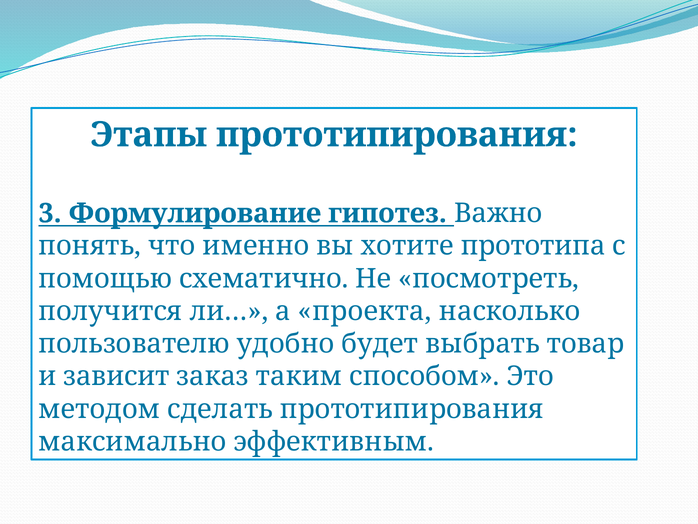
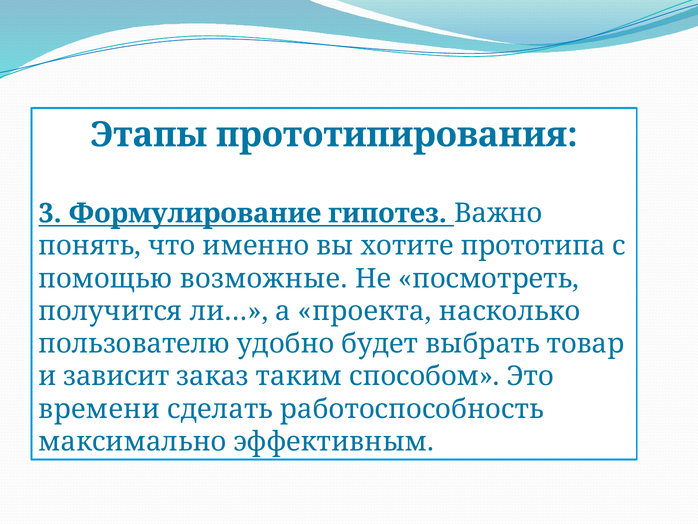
схематично: схематично -> возможные
методом: методом -> времени
сделать прототипирования: прототипирования -> работоспособность
